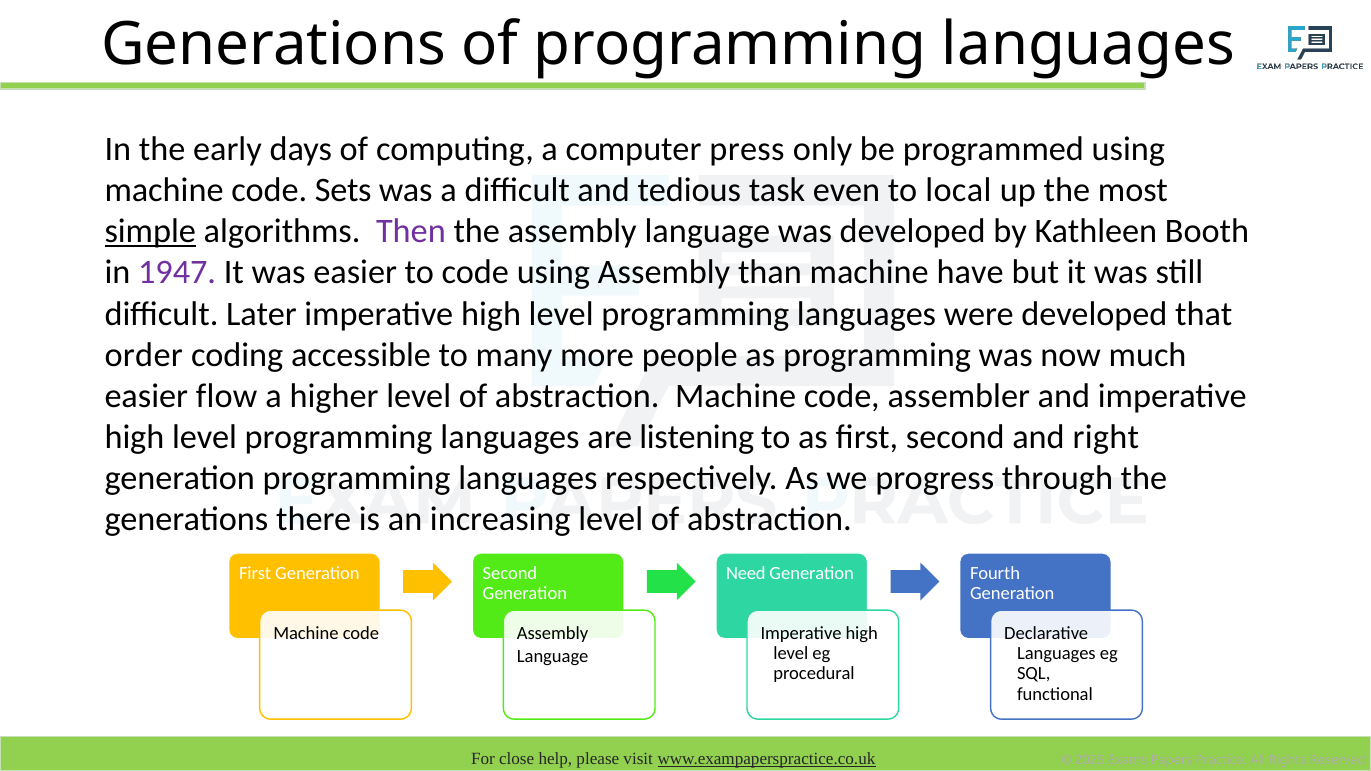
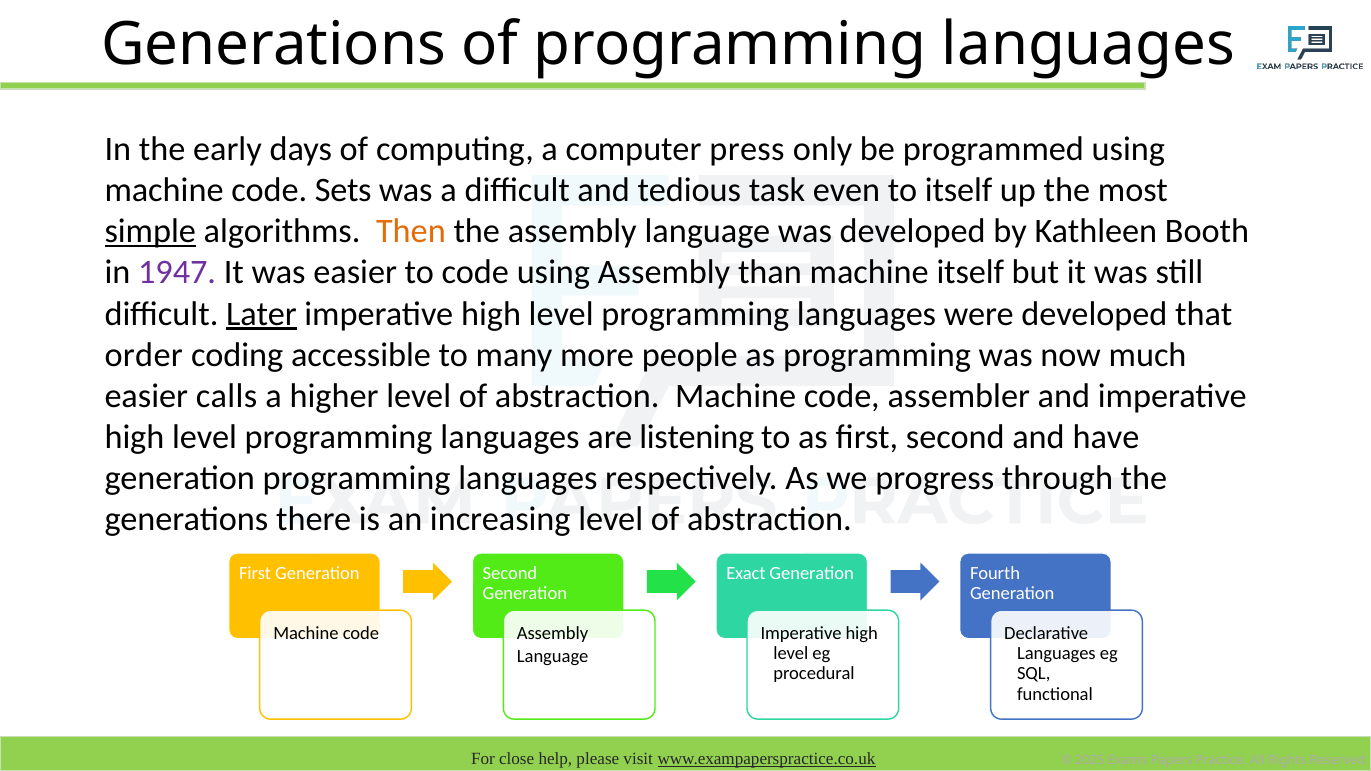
to local: local -> itself
Then colour: purple -> orange
machine have: have -> itself
Later underline: none -> present
flow: flow -> calls
right: right -> have
Need: Need -> Exact
